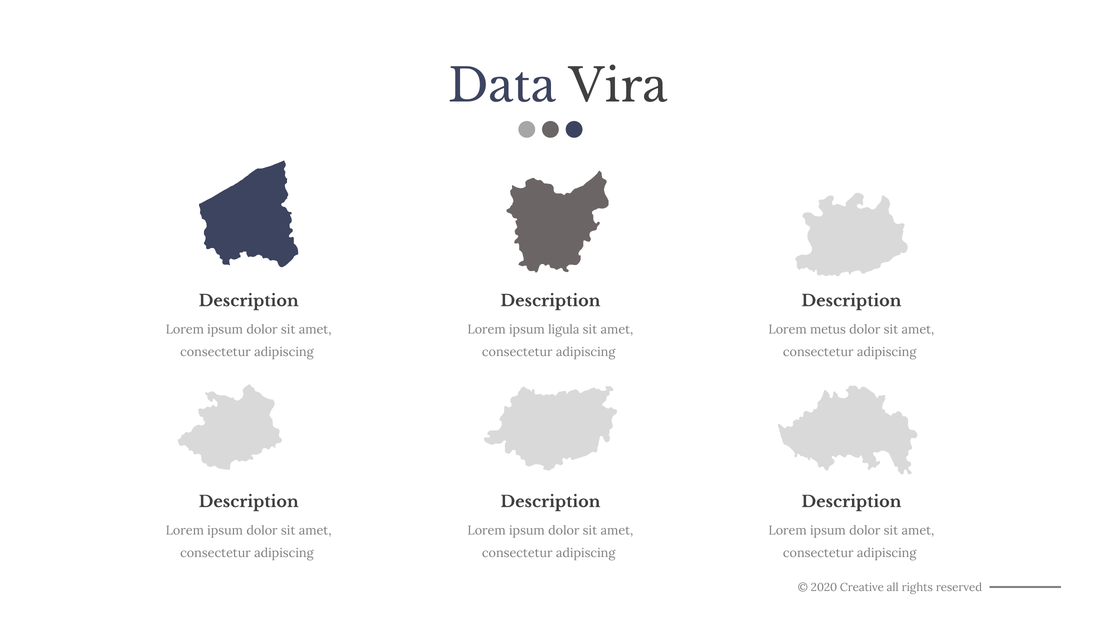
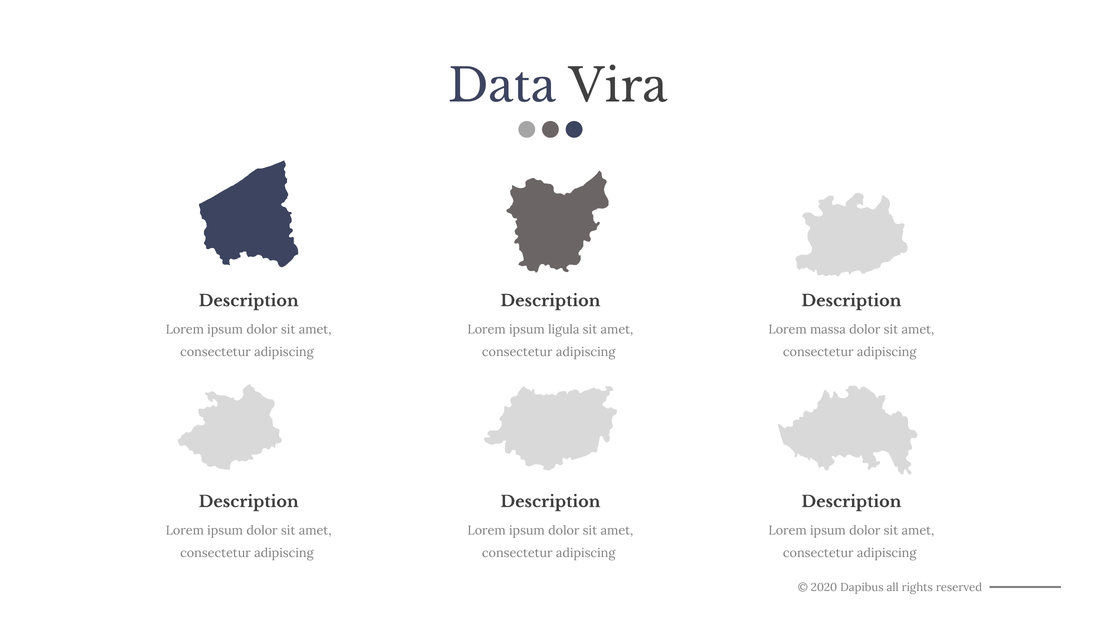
metus: metus -> massa
Creative: Creative -> Dapibus
